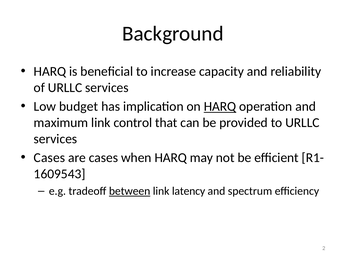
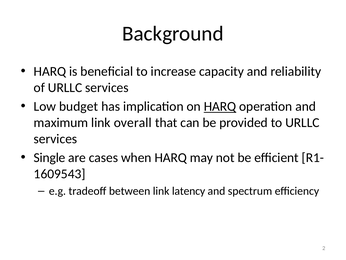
control: control -> overall
Cases at (49, 157): Cases -> Single
between underline: present -> none
